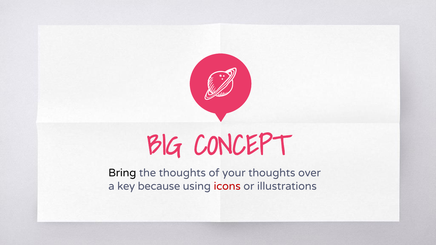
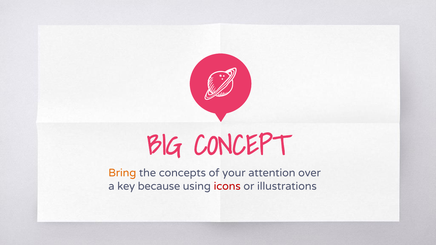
Bring colour: black -> orange
the thoughts: thoughts -> concepts
your thoughts: thoughts -> attention
